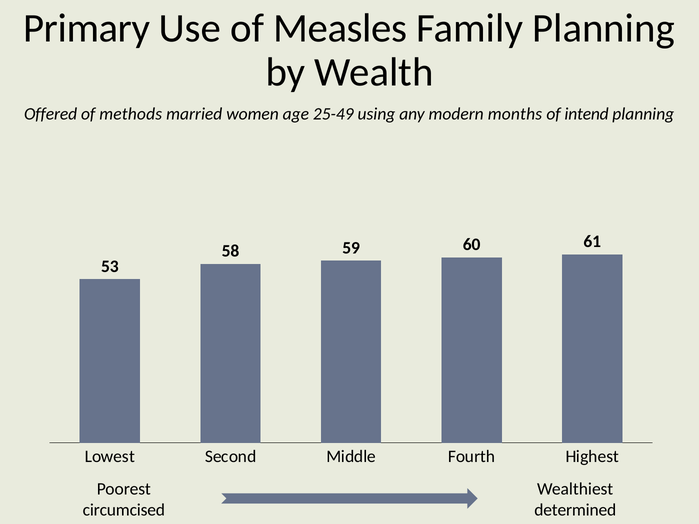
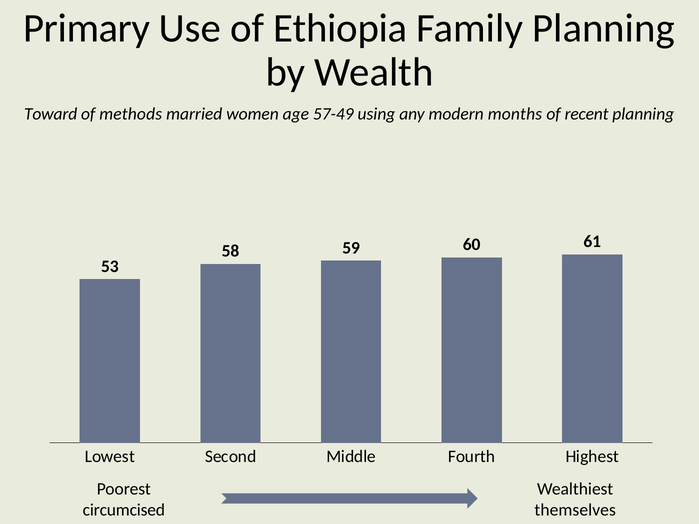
Measles: Measles -> Ethiopia
Offered: Offered -> Toward
25-49: 25-49 -> 57-49
intend: intend -> recent
determined: determined -> themselves
